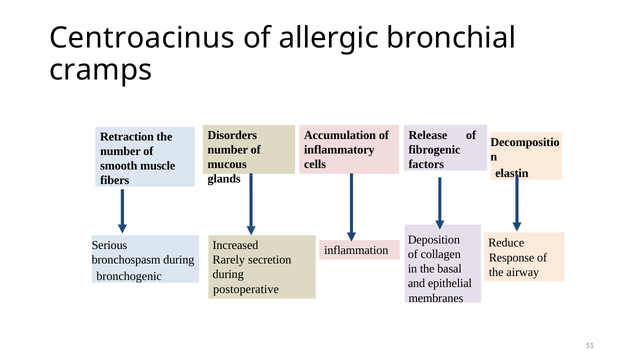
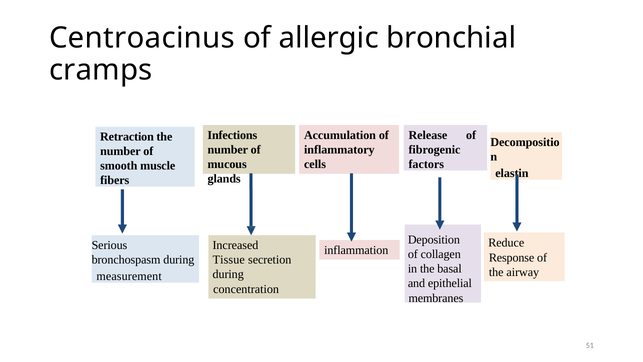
Disorders: Disorders -> Infections
Rarely: Rarely -> Tissue
bronchogenic: bronchogenic -> measurement
postoperative: postoperative -> concentration
